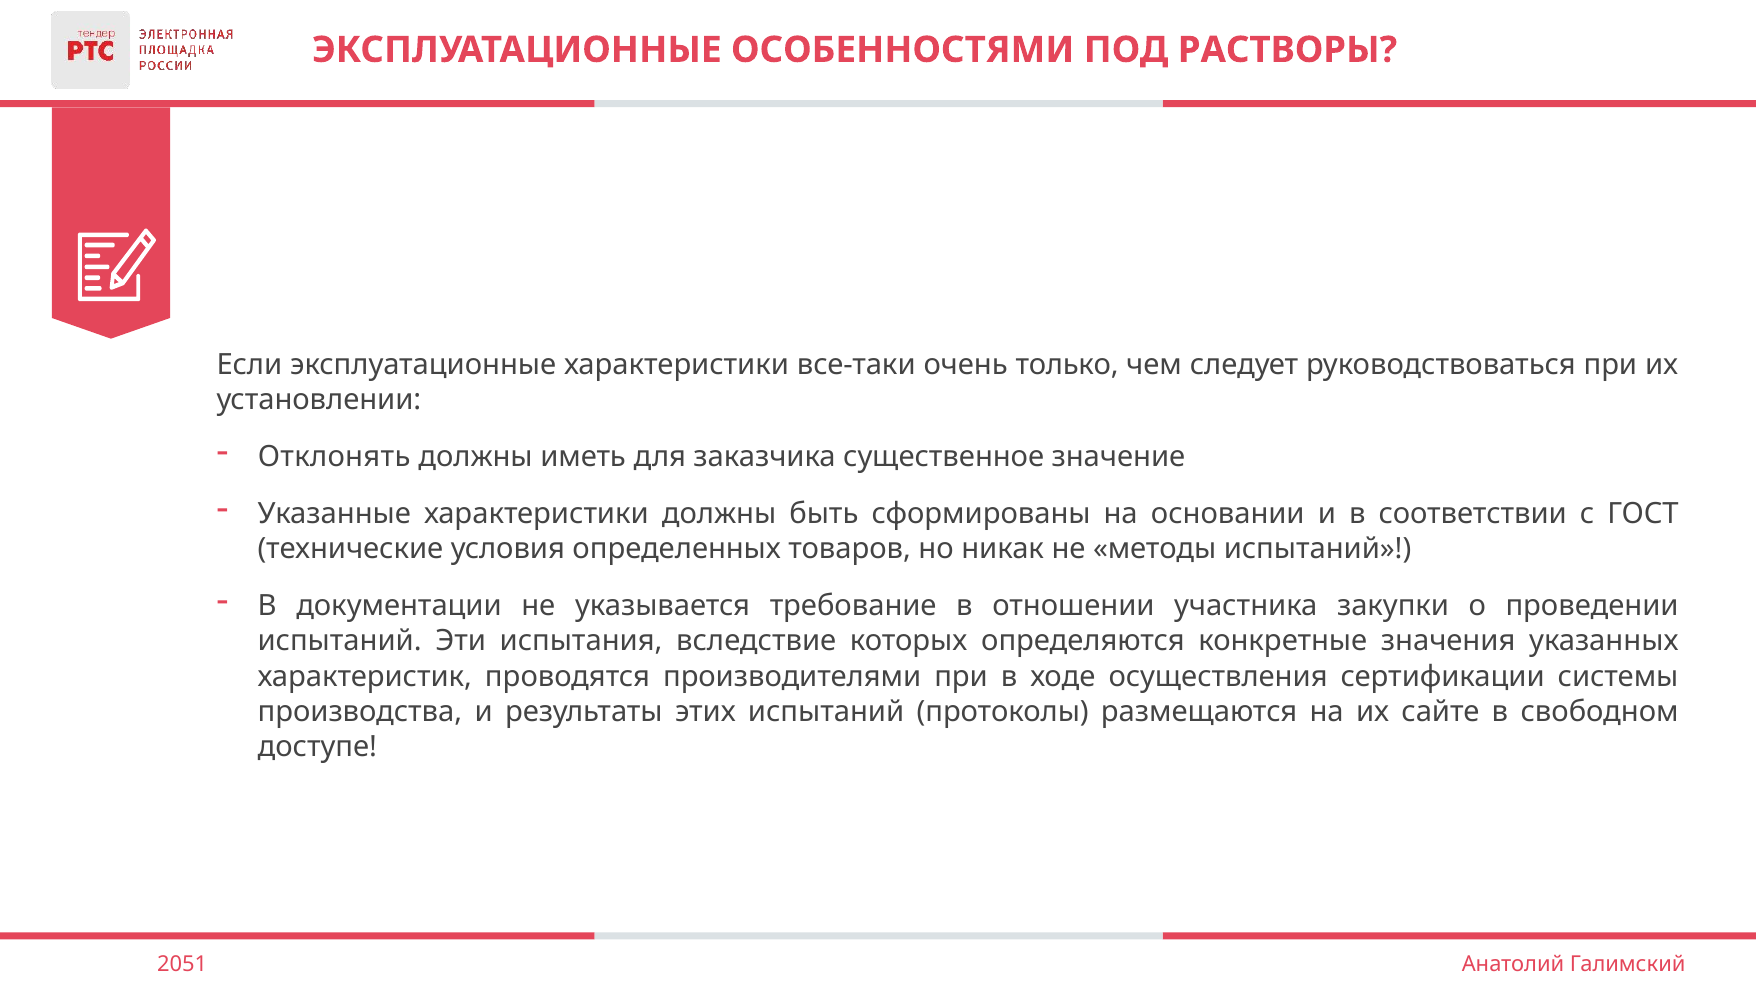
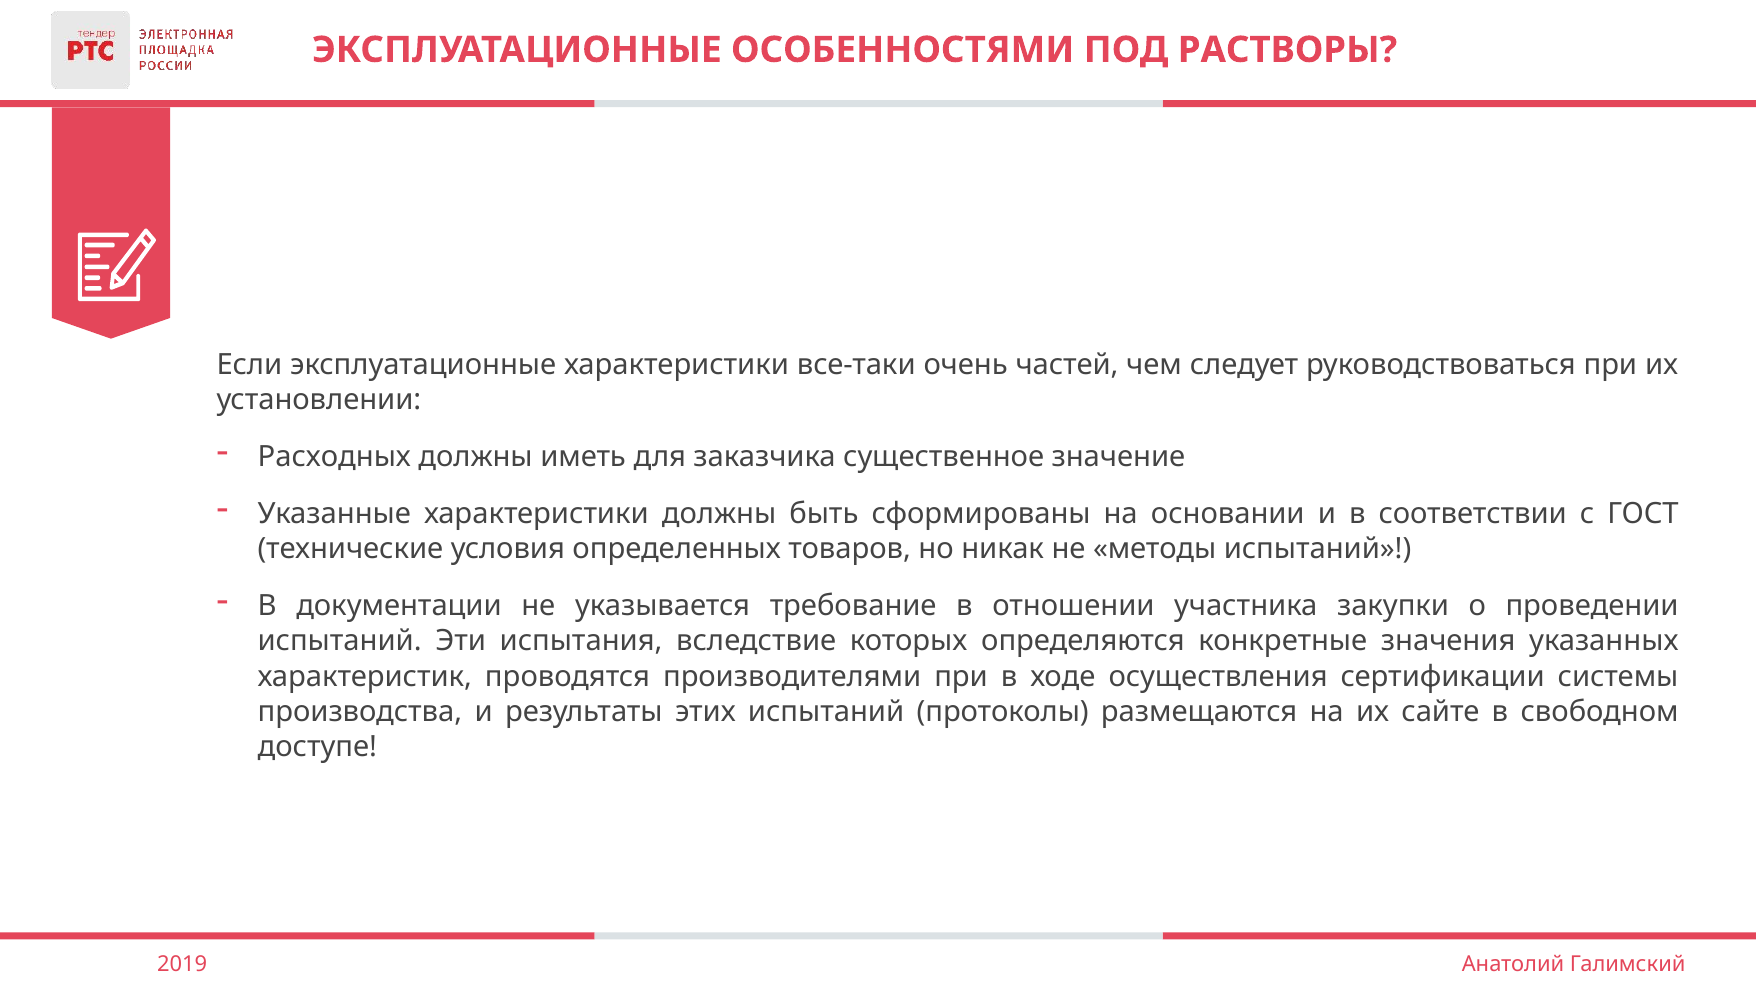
только: только -> частей
Отклонять: Отклонять -> Расходных
2051: 2051 -> 2019
